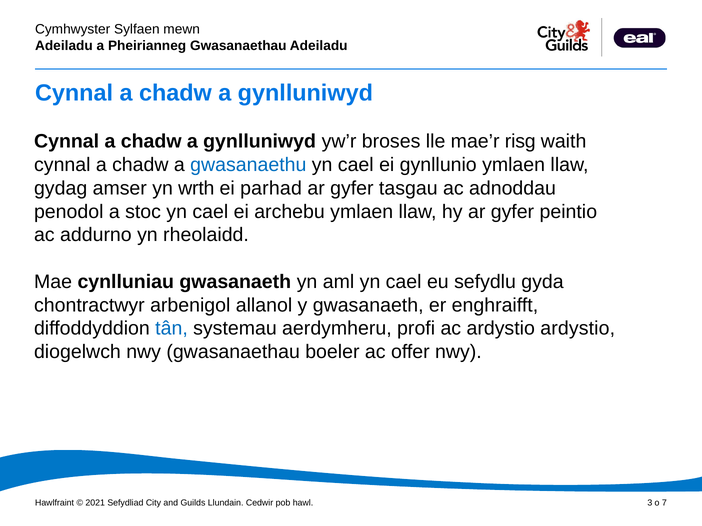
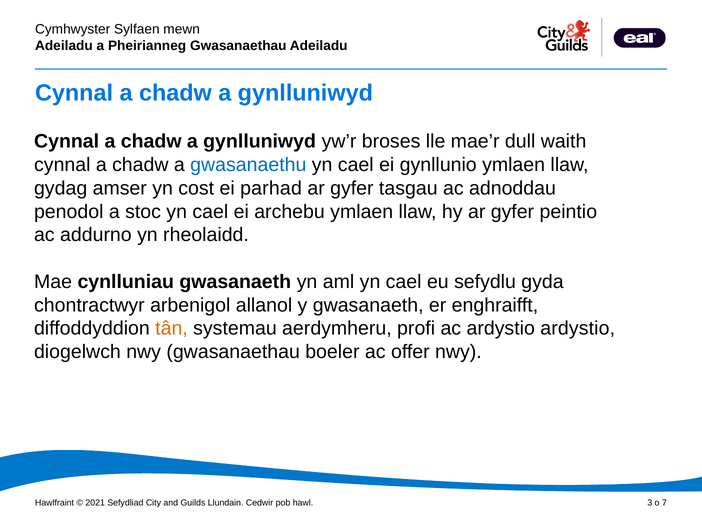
risg: risg -> dull
wrth: wrth -> cost
tân colour: blue -> orange
